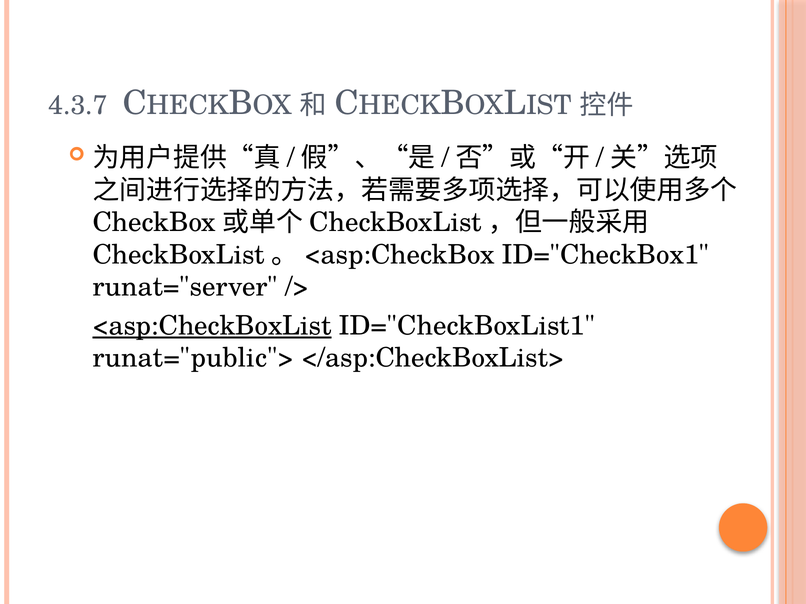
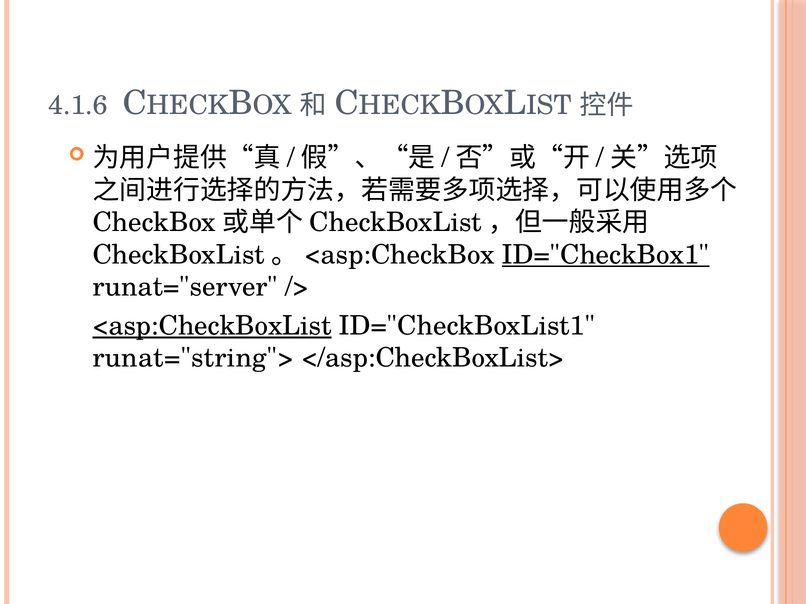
4.3.7: 4.3.7 -> 4.1.6
ID="CheckBox1 underline: none -> present
runat="public">: runat="public"> -> runat="string">
